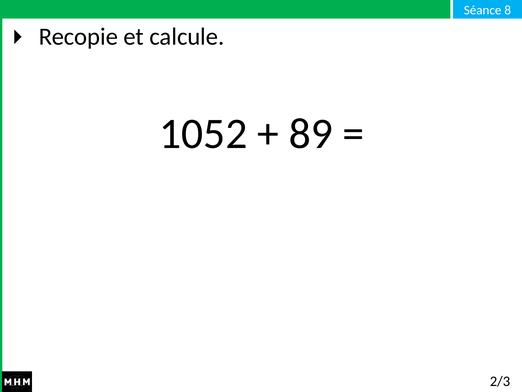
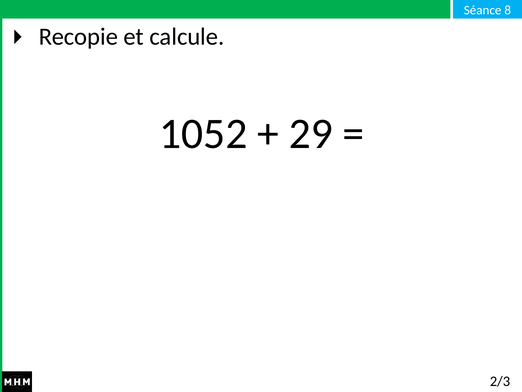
89: 89 -> 29
